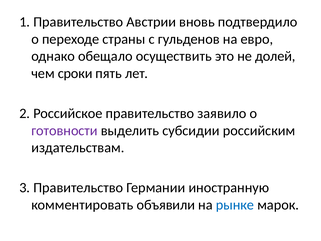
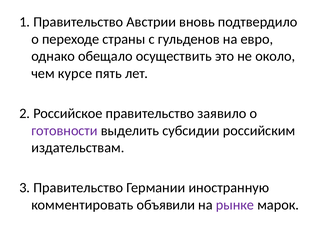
долей: долей -> около
сроки: сроки -> курсе
рынке colour: blue -> purple
